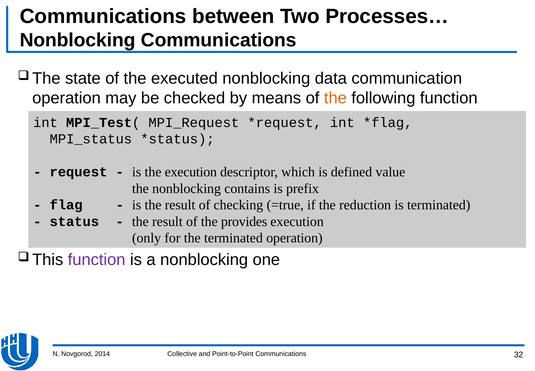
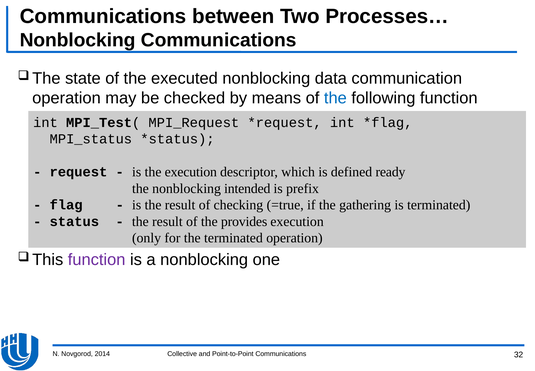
the at (335, 98) colour: orange -> blue
value: value -> ready
contains: contains -> intended
reduction: reduction -> gathering
